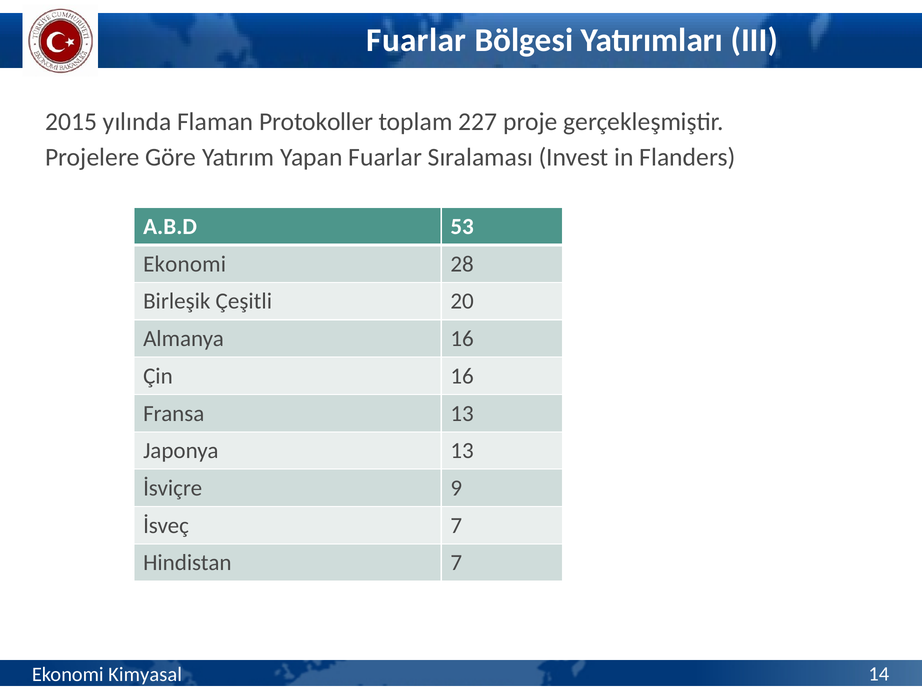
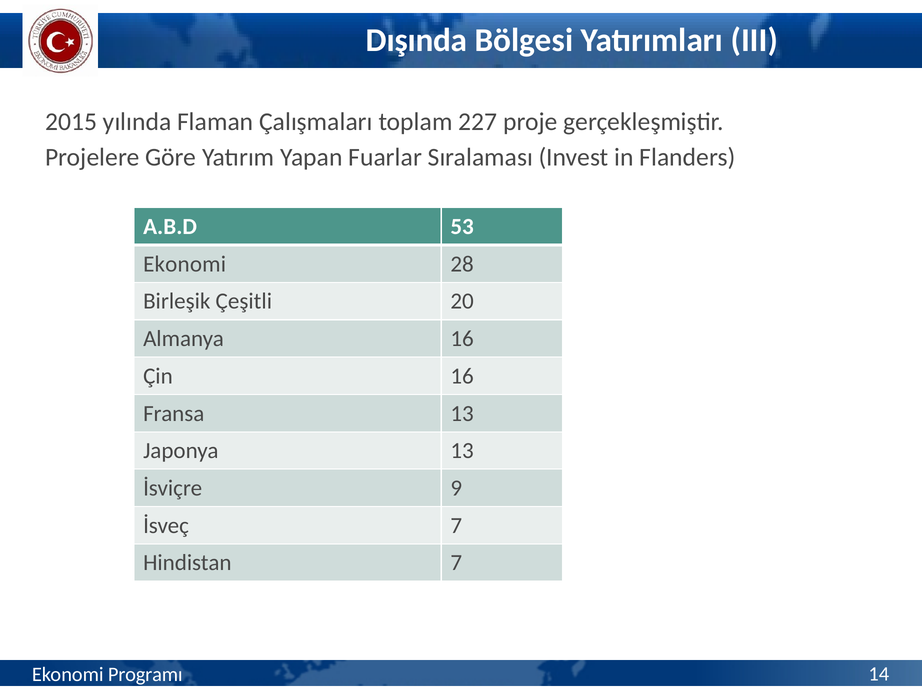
Fuarlar at (416, 40): Fuarlar -> Dışında
Protokoller: Protokoller -> Çalışmaları
Kimyasal: Kimyasal -> Programı
